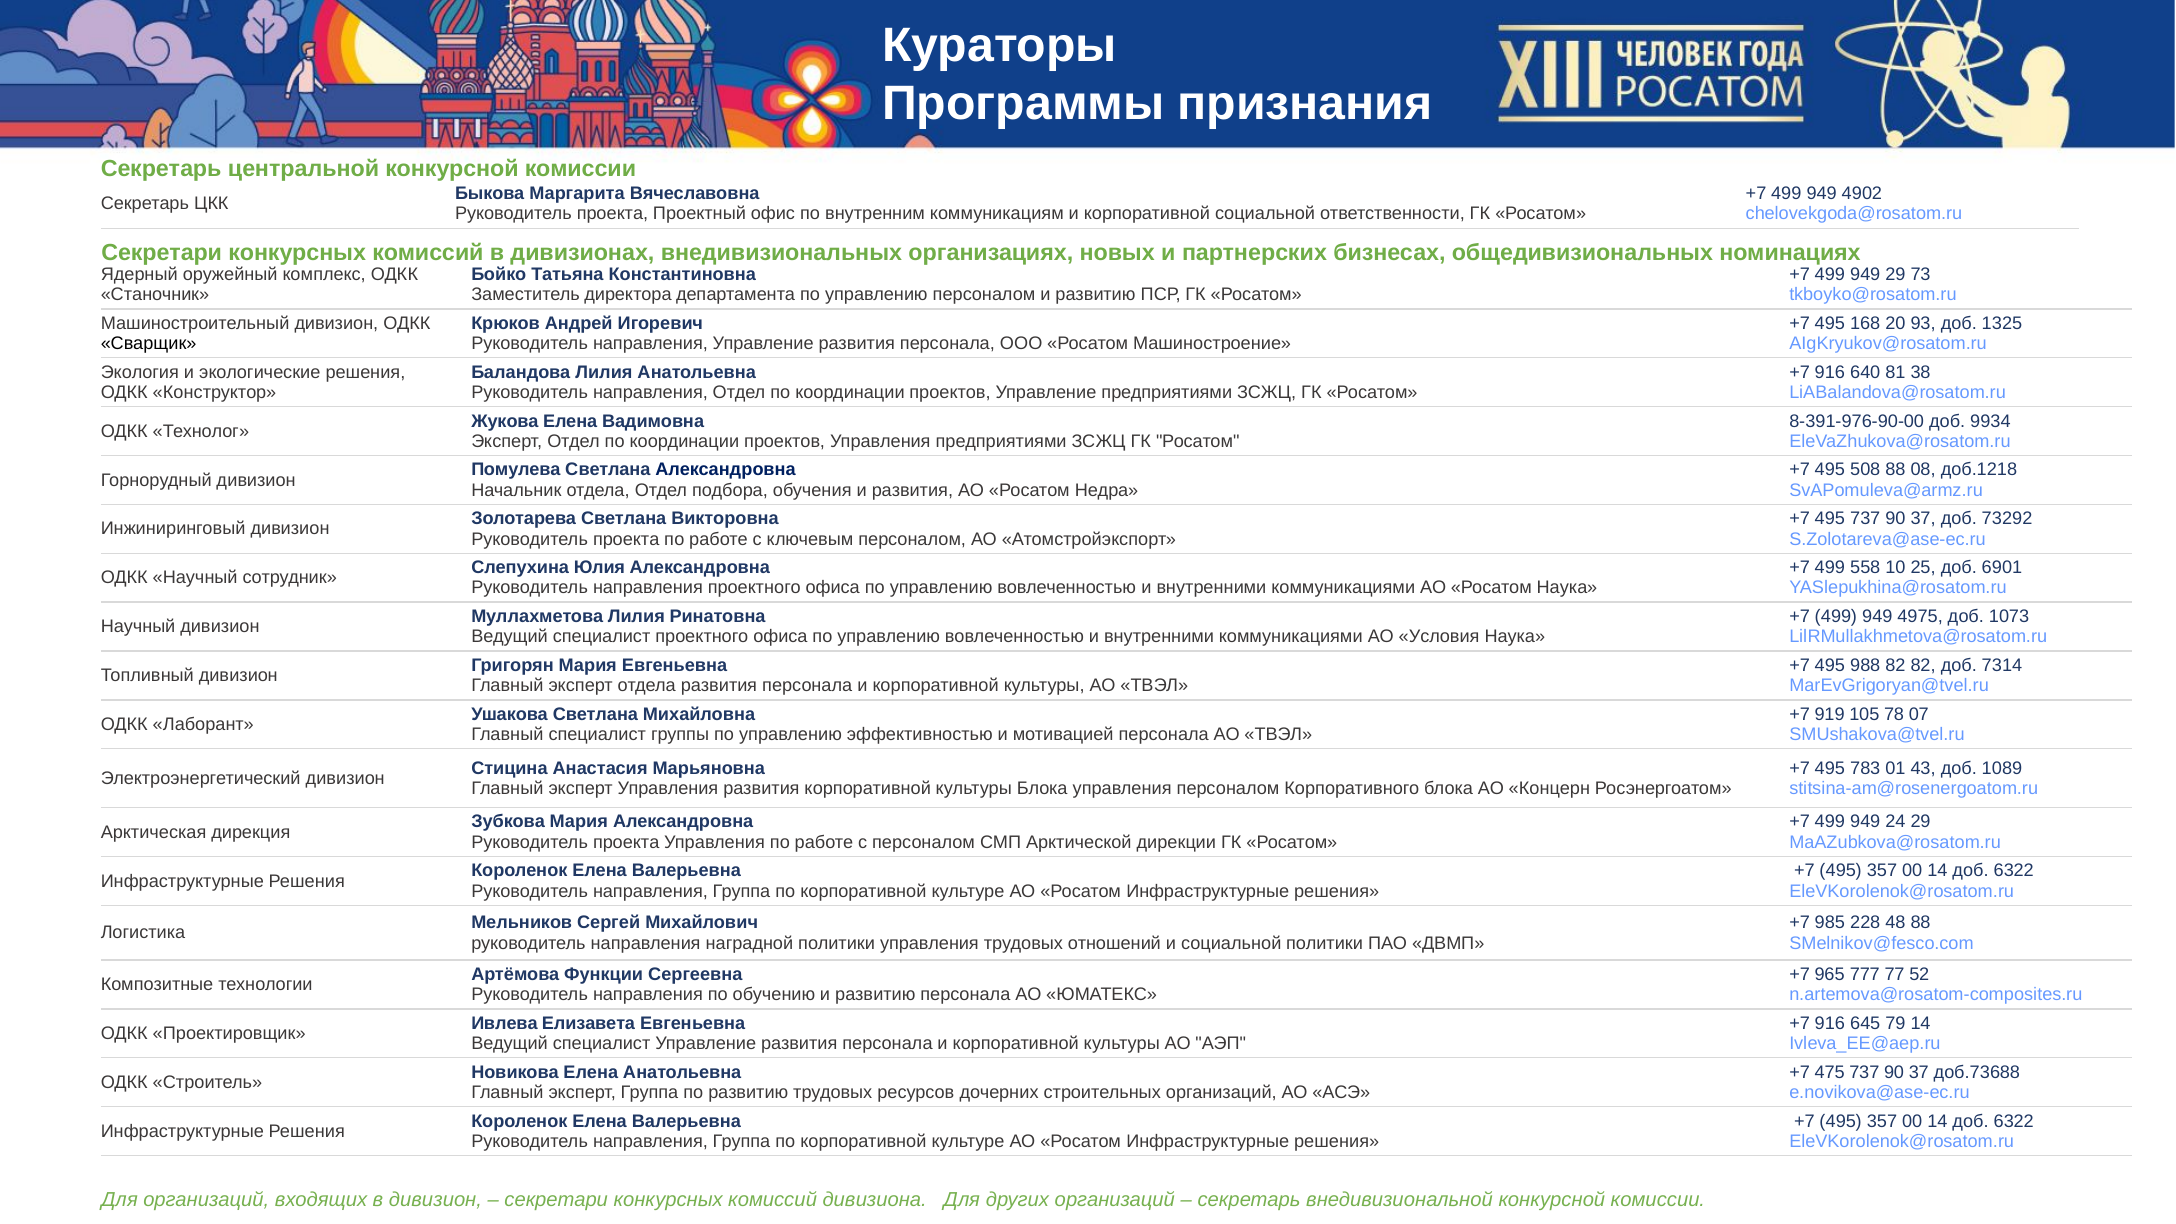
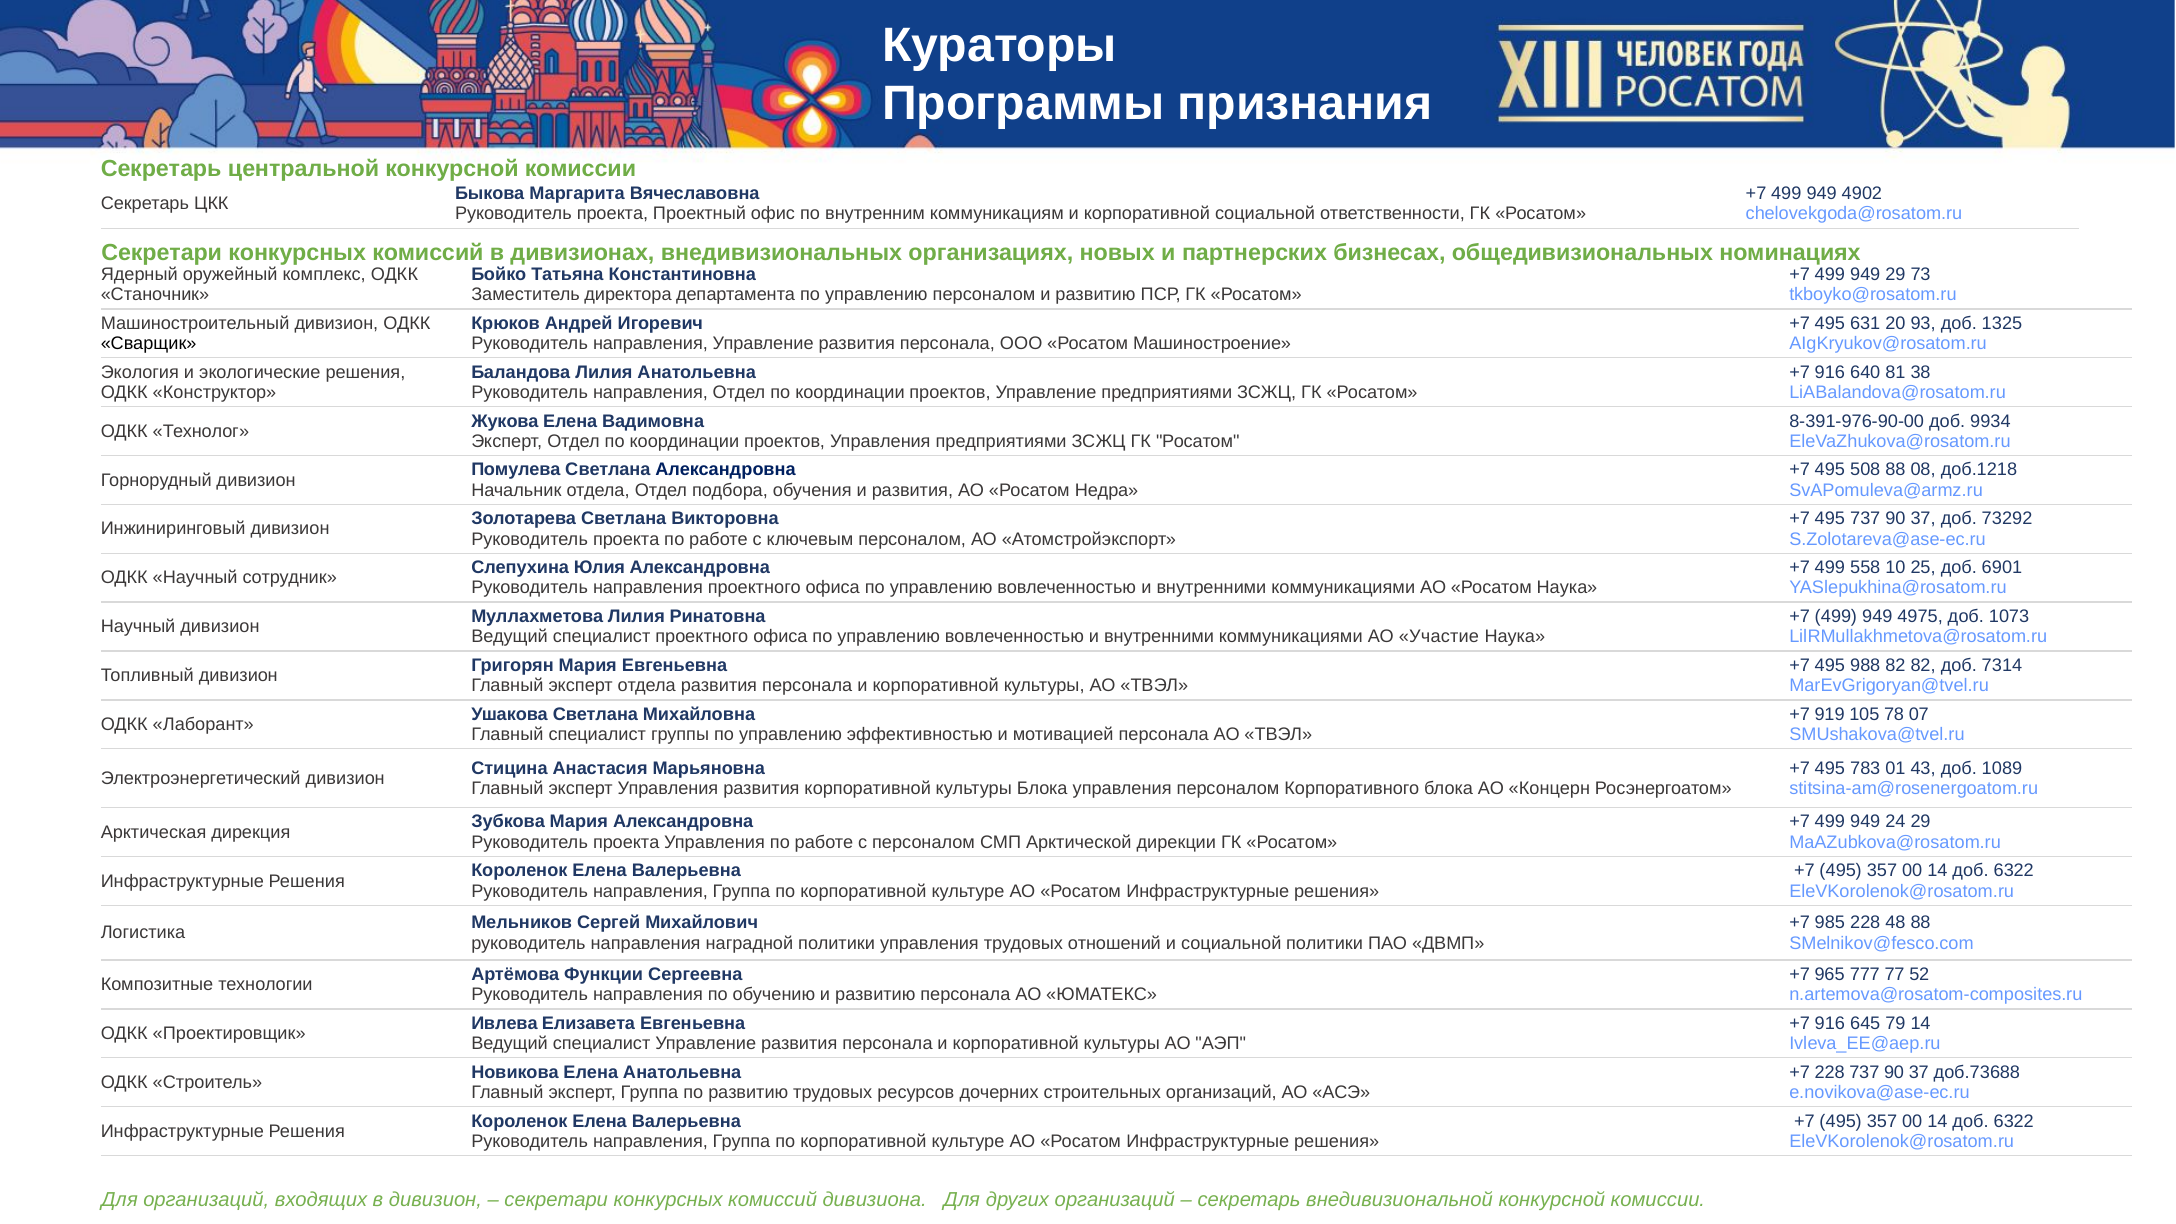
168: 168 -> 631
Условия: Условия -> Участие
+7 475: 475 -> 228
